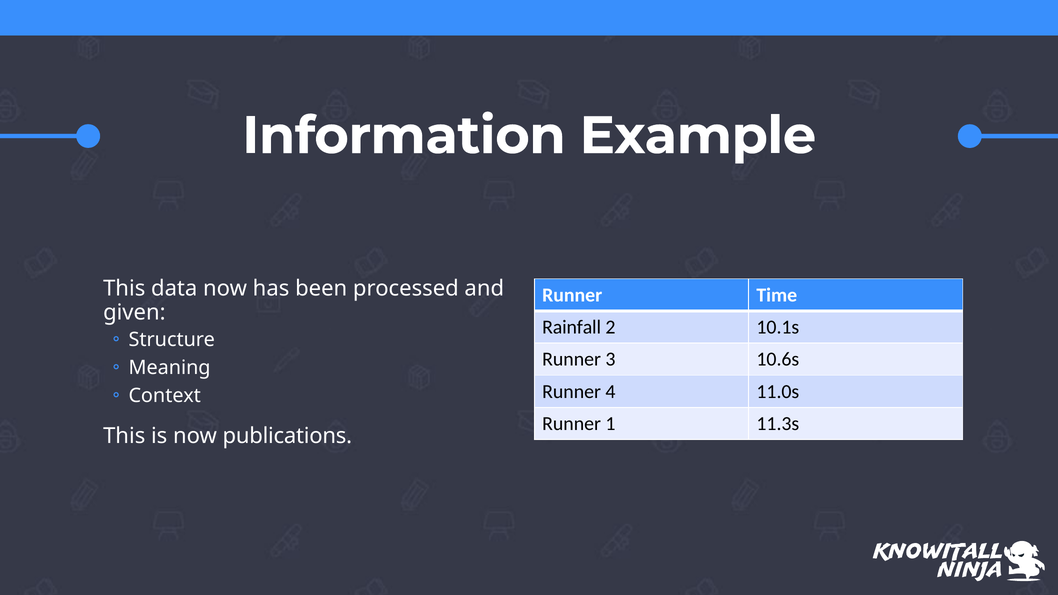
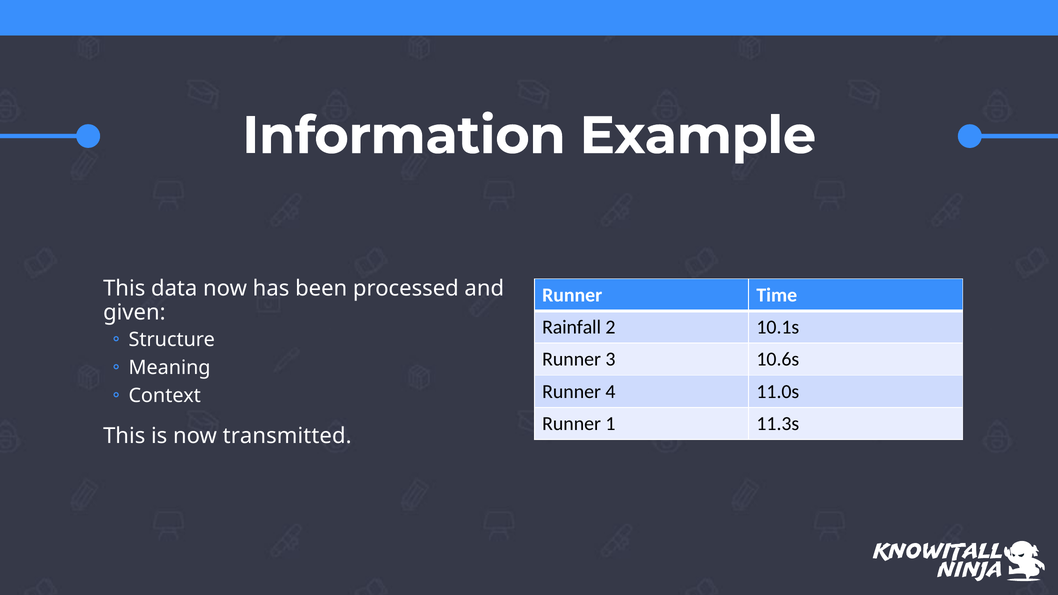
publications: publications -> transmitted
